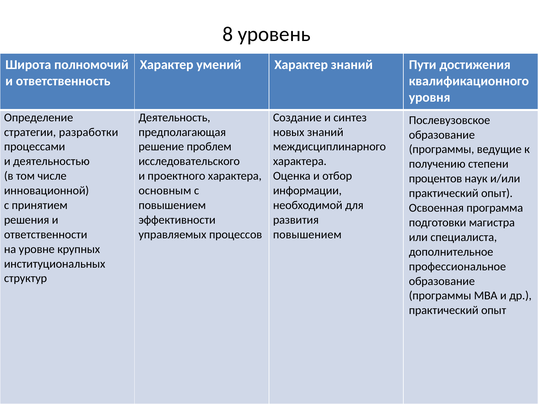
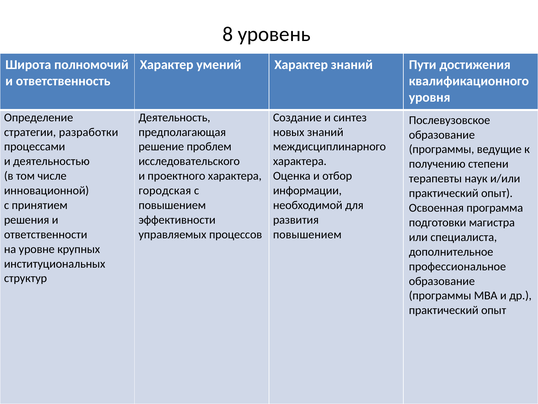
процентов: процентов -> терапевты
основным: основным -> городская
